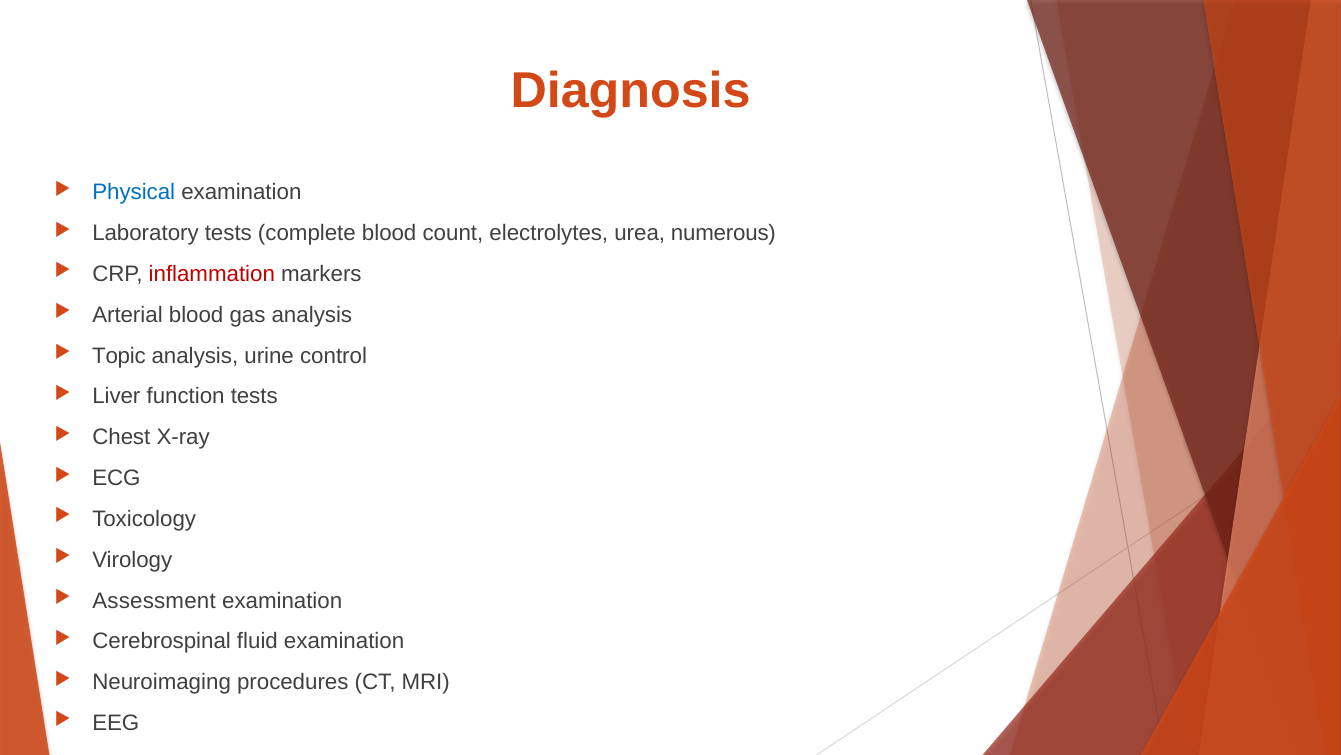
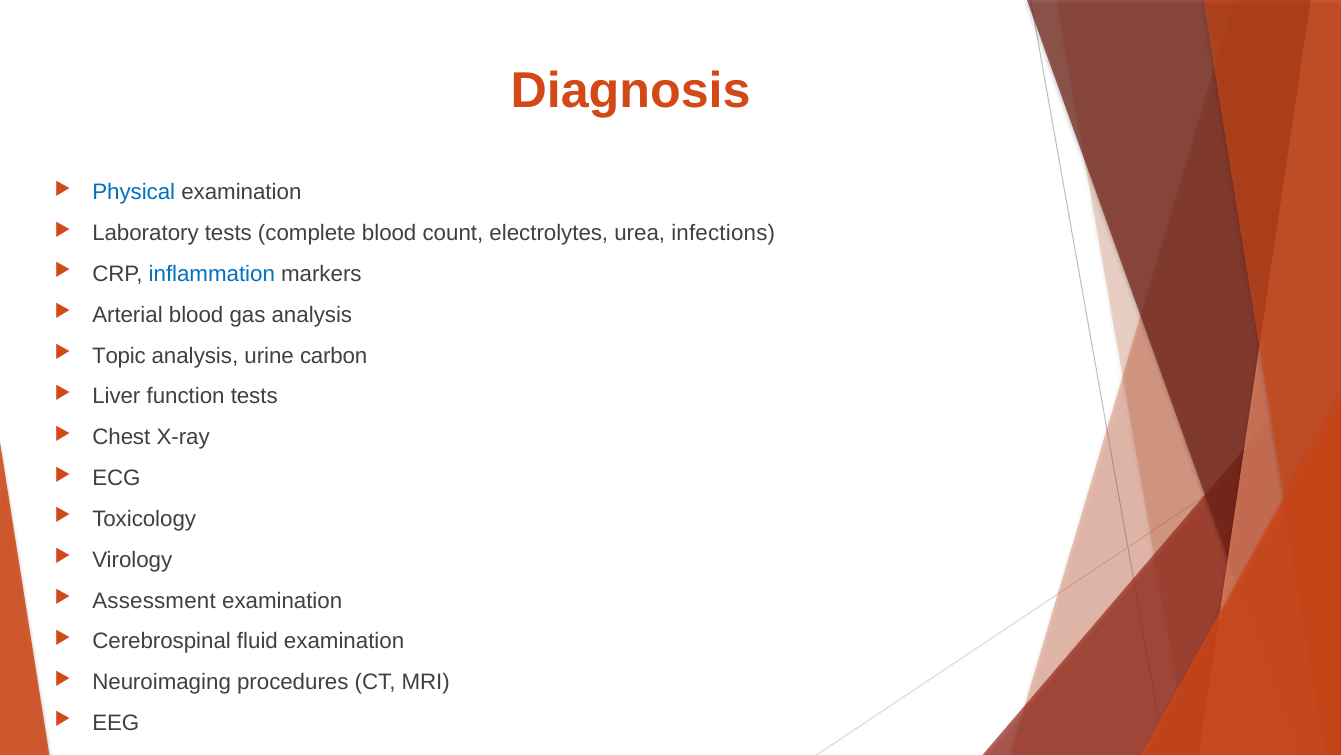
numerous: numerous -> infections
inflammation colour: red -> blue
control: control -> carbon
